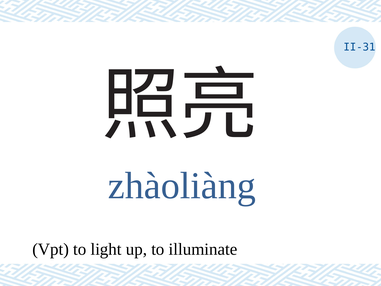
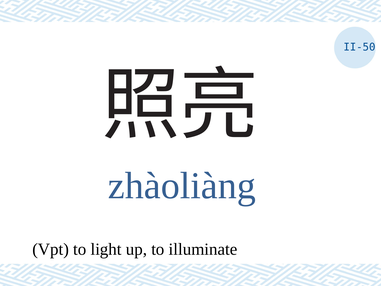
II-31: II-31 -> II-50
